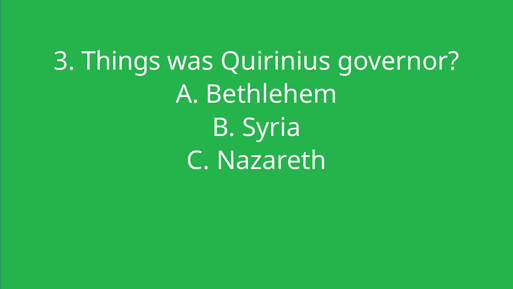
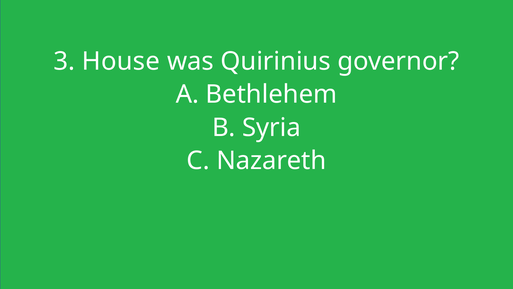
Things: Things -> House
